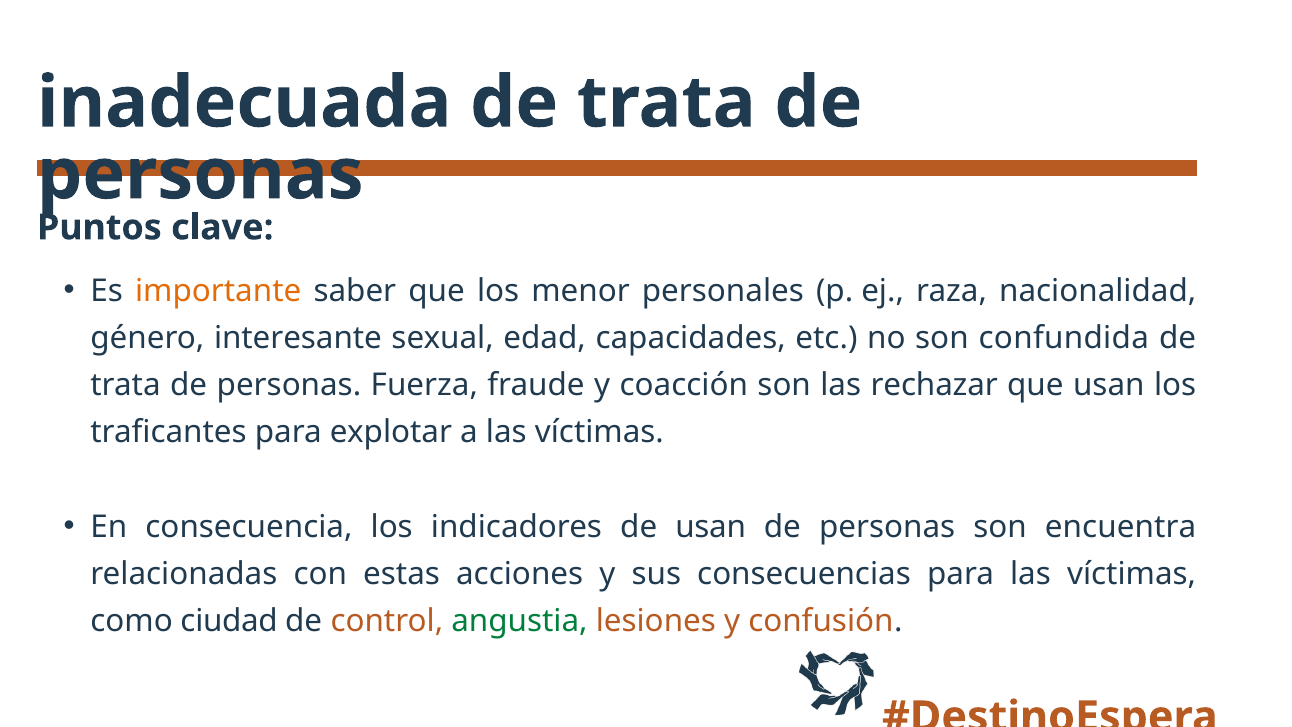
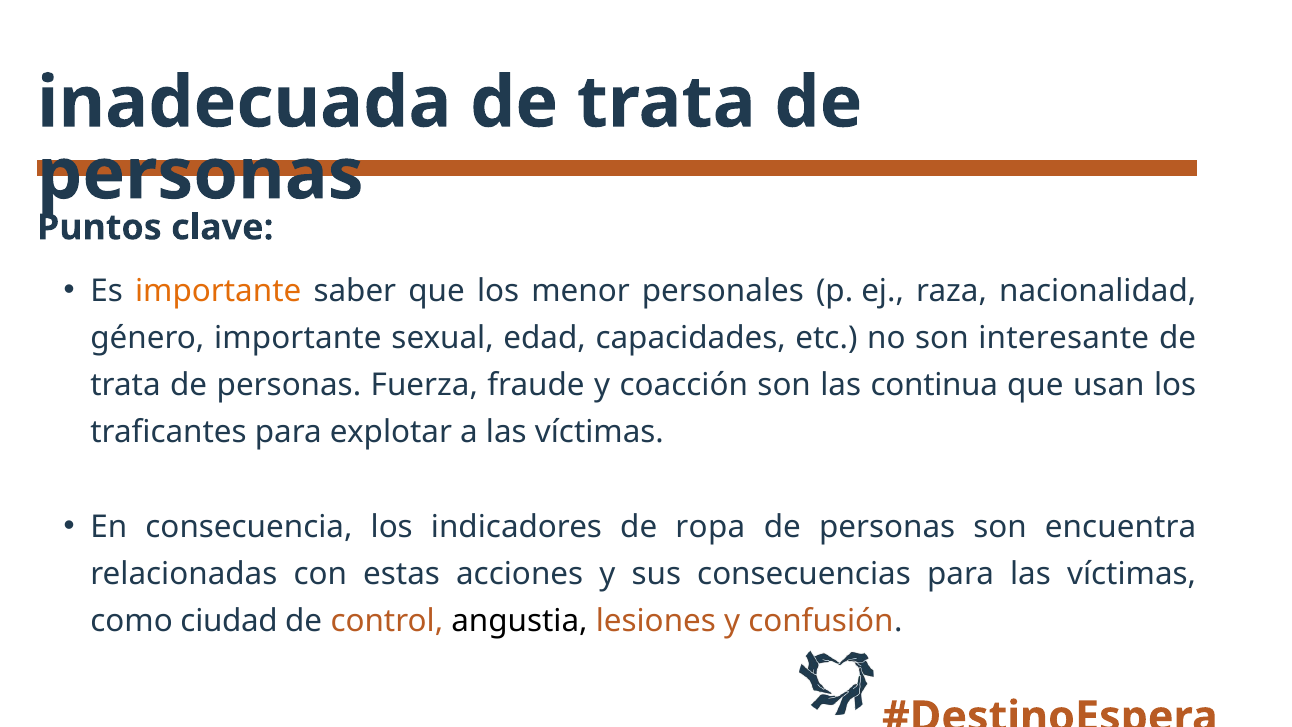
género interesante: interesante -> importante
confundida: confundida -> interesante
rechazar: rechazar -> continua
de usan: usan -> ropa
angustia colour: green -> black
